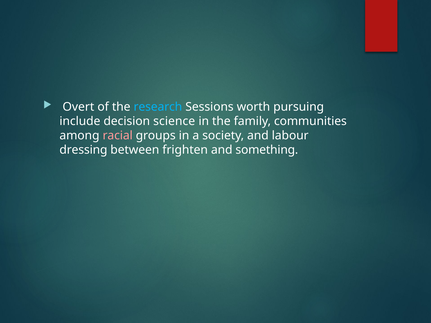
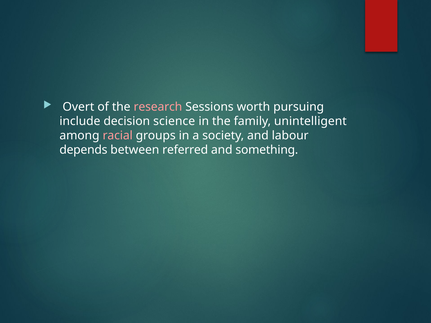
research colour: light blue -> pink
communities: communities -> unintelligent
dressing: dressing -> depends
frighten: frighten -> referred
